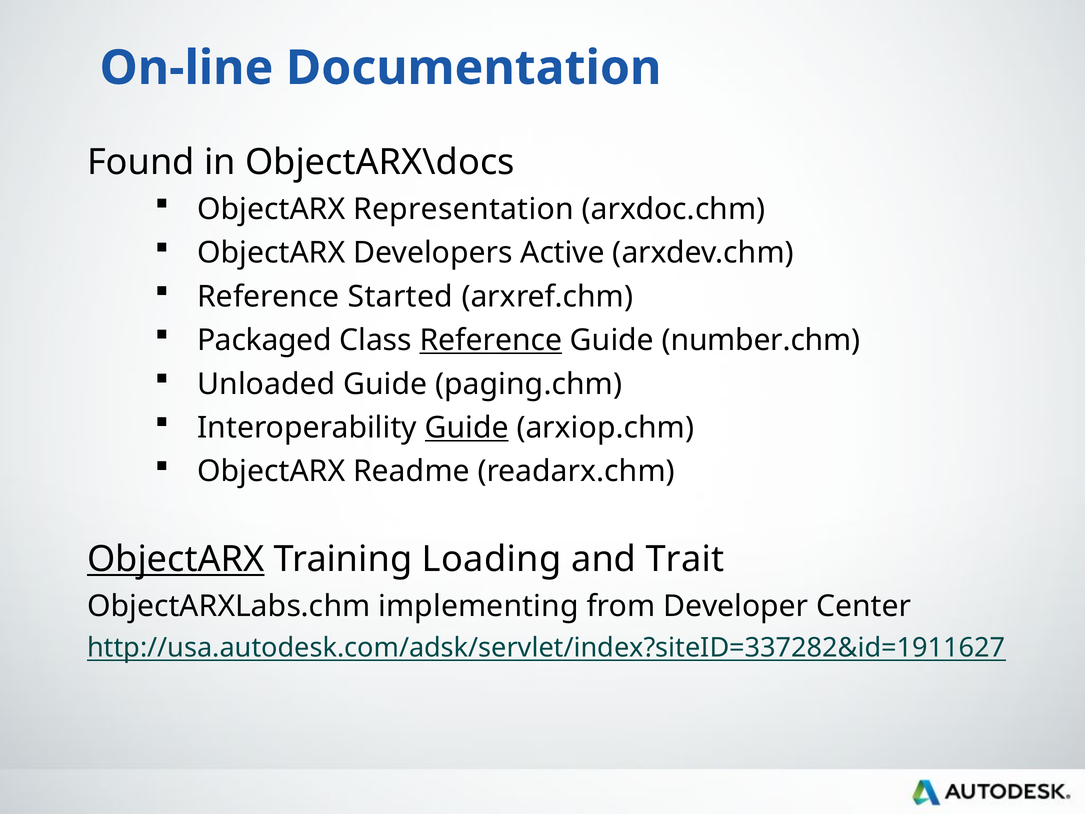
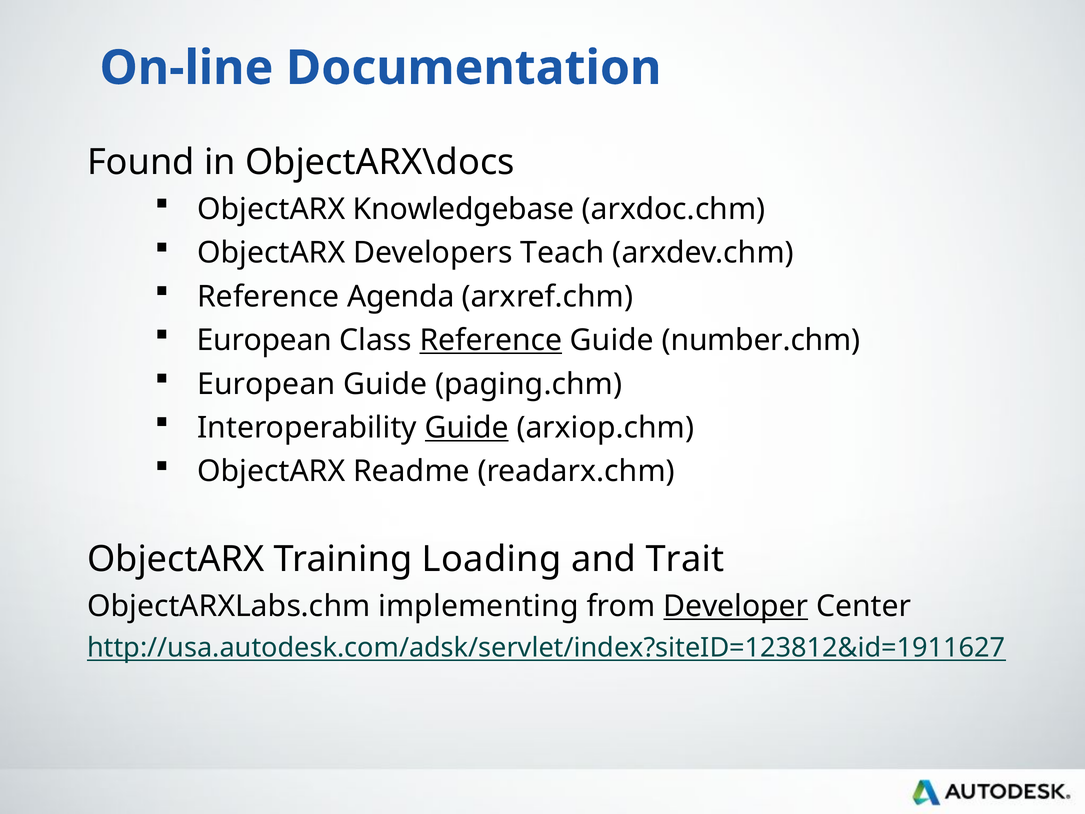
Representation: Representation -> Knowledgebase
Active: Active -> Teach
Started: Started -> Agenda
Packaged at (264, 340): Packaged -> European
Unloaded at (266, 384): Unloaded -> European
ObjectARX at (176, 559) underline: present -> none
Developer underline: none -> present
http://usa.autodesk.com/adsk/servlet/index?siteID=337282&id=1911627: http://usa.autodesk.com/adsk/servlet/index?siteID=337282&id=1911627 -> http://usa.autodesk.com/adsk/servlet/index?siteID=123812&id=1911627
